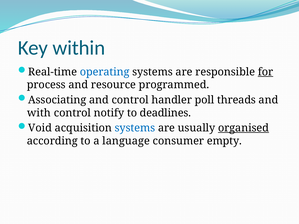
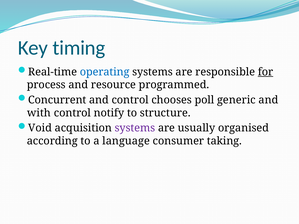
within: within -> timing
Associating: Associating -> Concurrent
handler: handler -> chooses
threads: threads -> generic
deadlines: deadlines -> structure
systems at (135, 128) colour: blue -> purple
organised underline: present -> none
empty: empty -> taking
